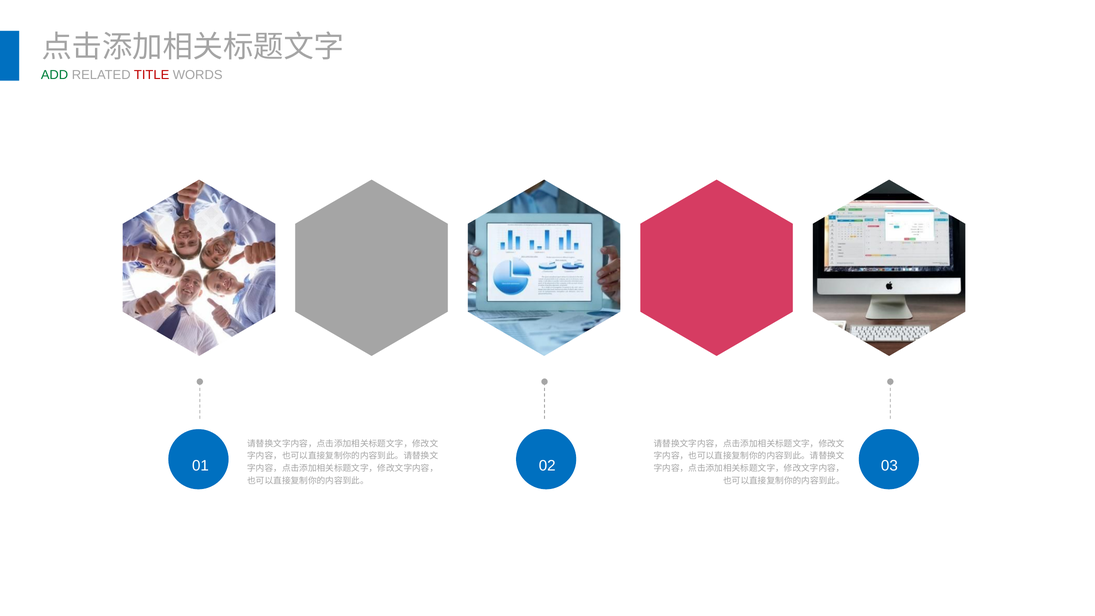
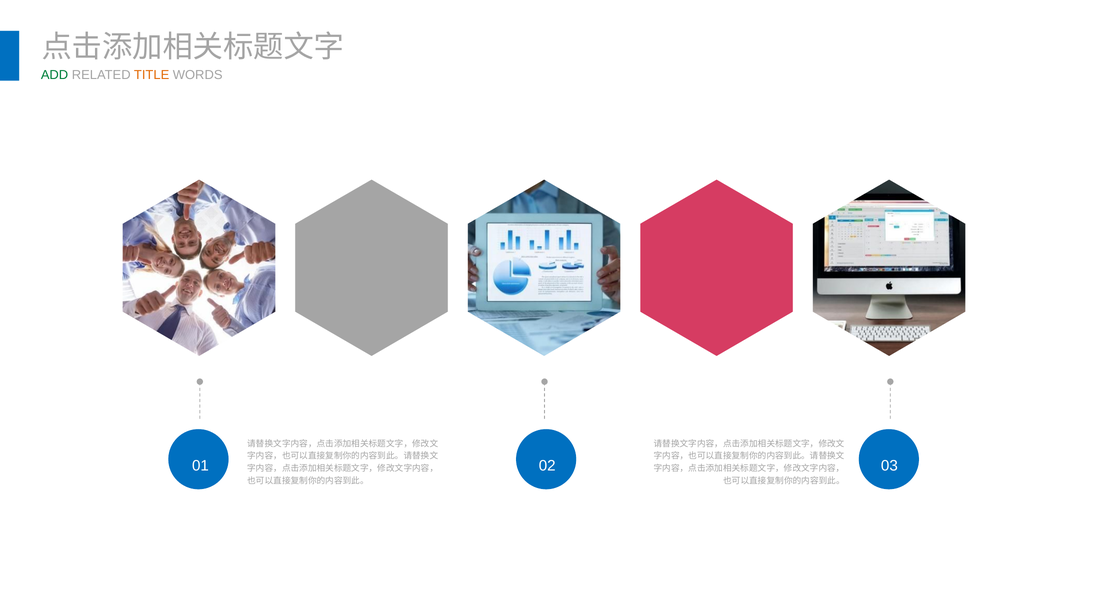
TITLE colour: red -> orange
